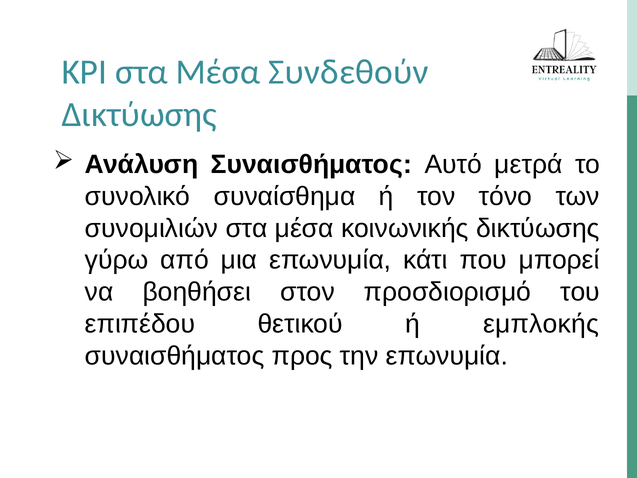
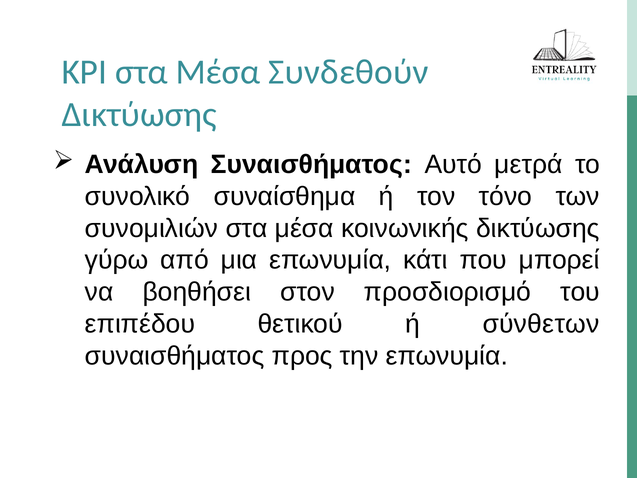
εμπλοκής: εμπλοκής -> σύνθετων
